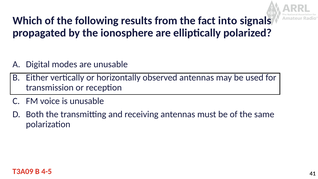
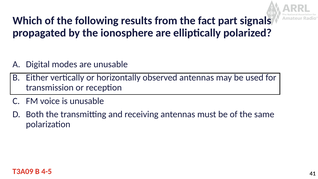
into: into -> part
